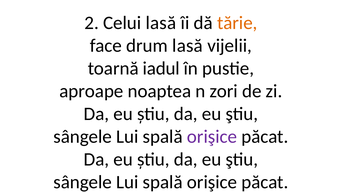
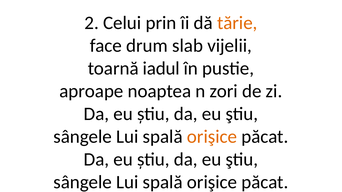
Celui lasă: lasă -> prin
drum lasă: lasă -> slab
orişice at (212, 137) colour: purple -> orange
